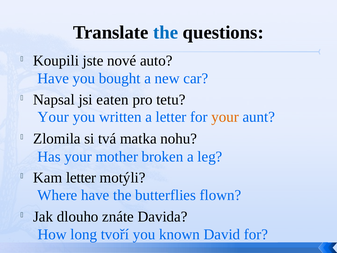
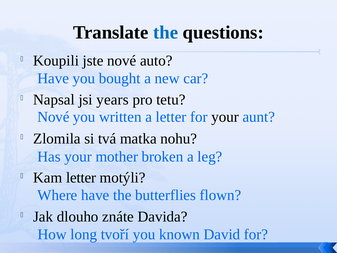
eaten: eaten -> years
Your at (53, 117): Your -> Nové
your at (225, 117) colour: orange -> black
